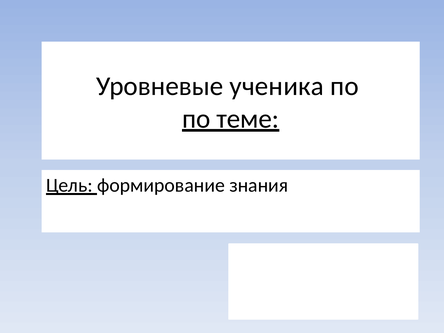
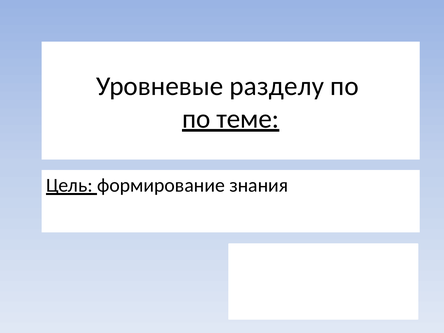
ученика: ученика -> разделу
